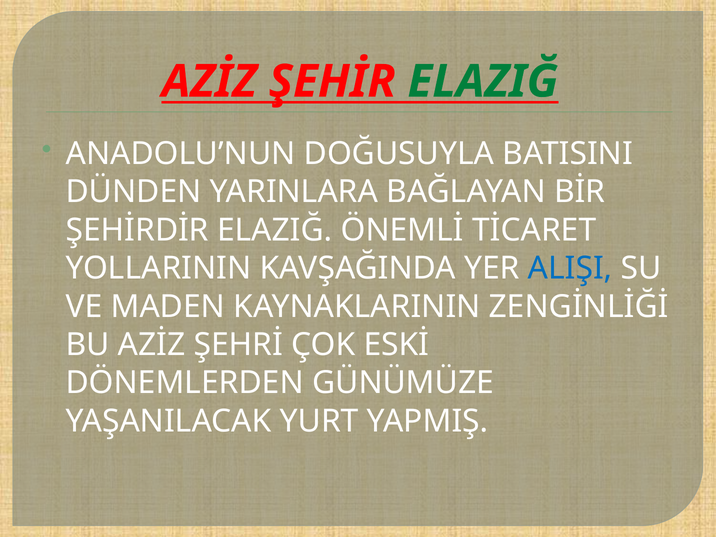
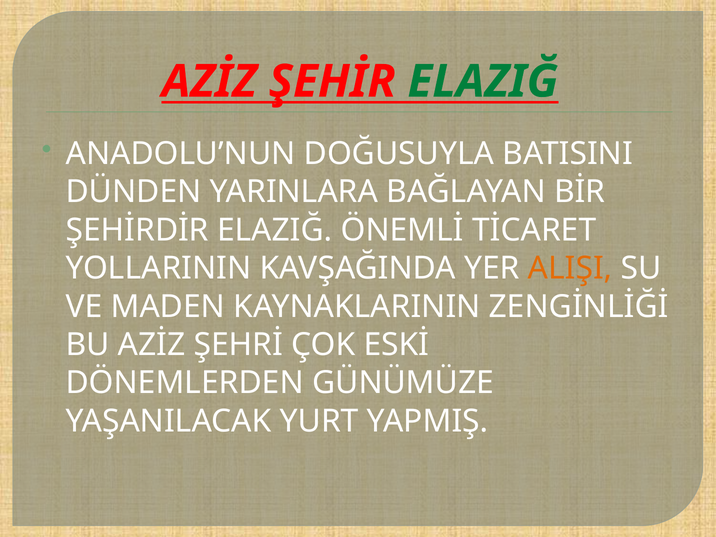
ALIŞI colour: blue -> orange
